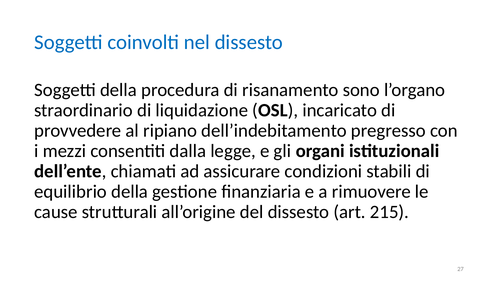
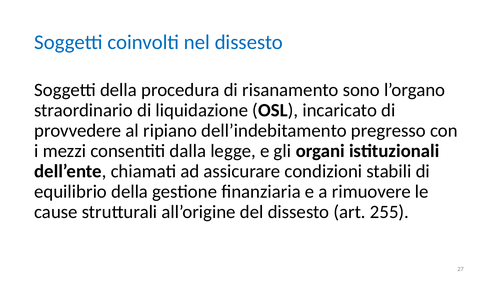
215: 215 -> 255
